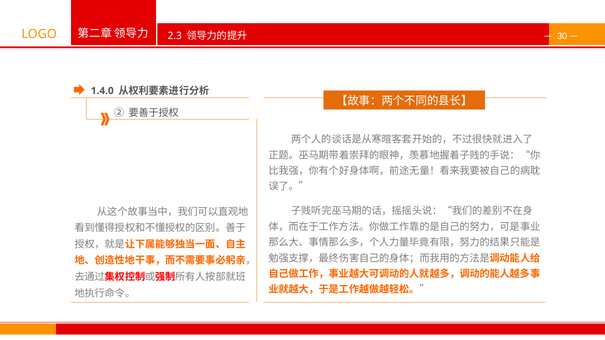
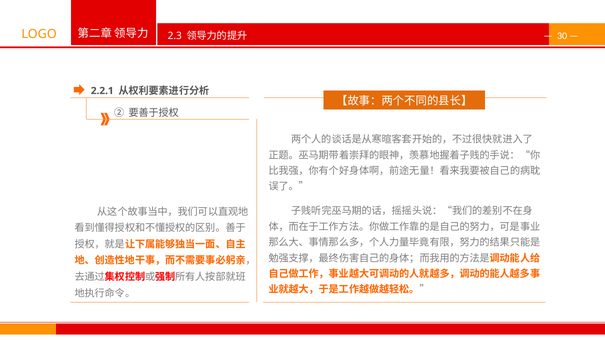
1.4.0: 1.4.0 -> 2.2.1
